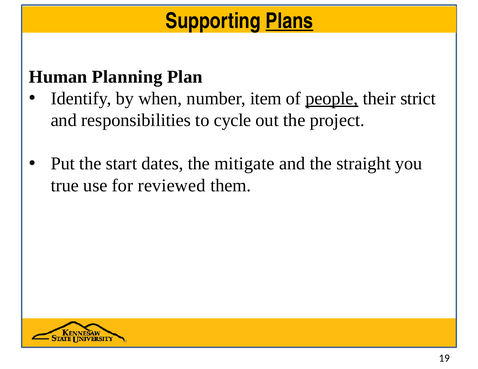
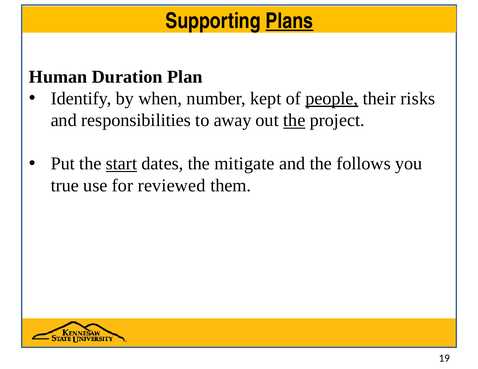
Planning: Planning -> Duration
item: item -> kept
strict: strict -> risks
cycle: cycle -> away
the at (294, 120) underline: none -> present
start underline: none -> present
straight: straight -> follows
